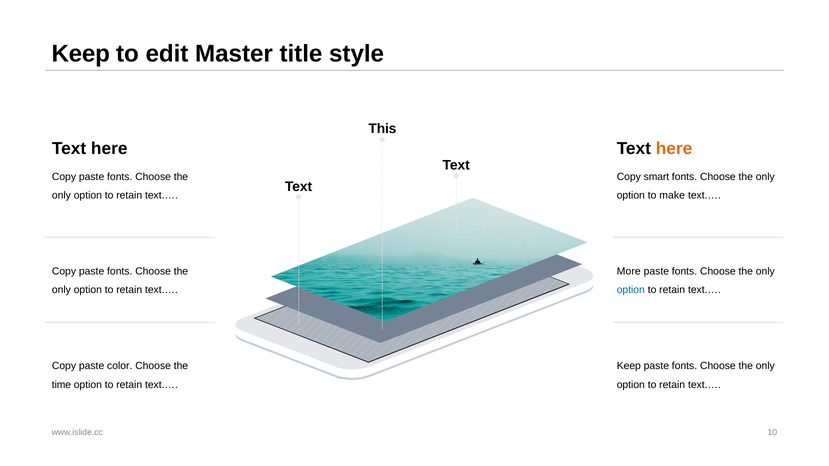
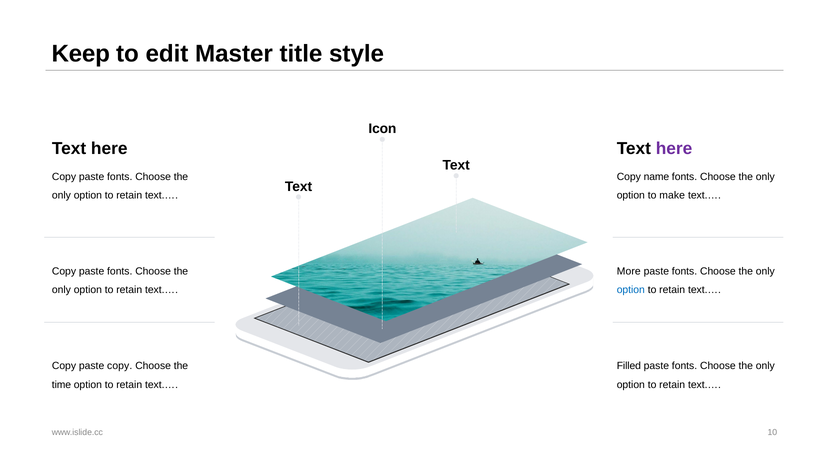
This: This -> Icon
here at (674, 149) colour: orange -> purple
smart: smart -> name
paste color: color -> copy
Keep at (629, 366): Keep -> Filled
